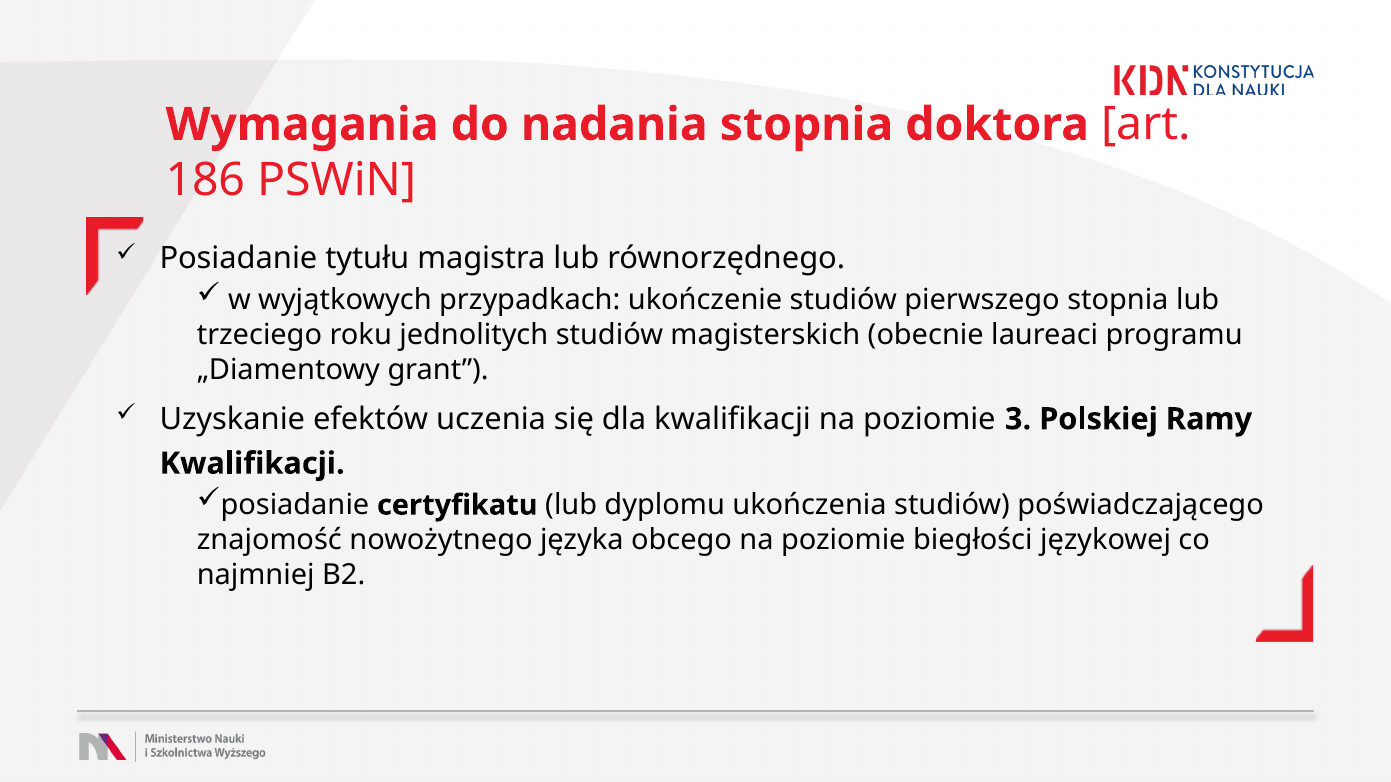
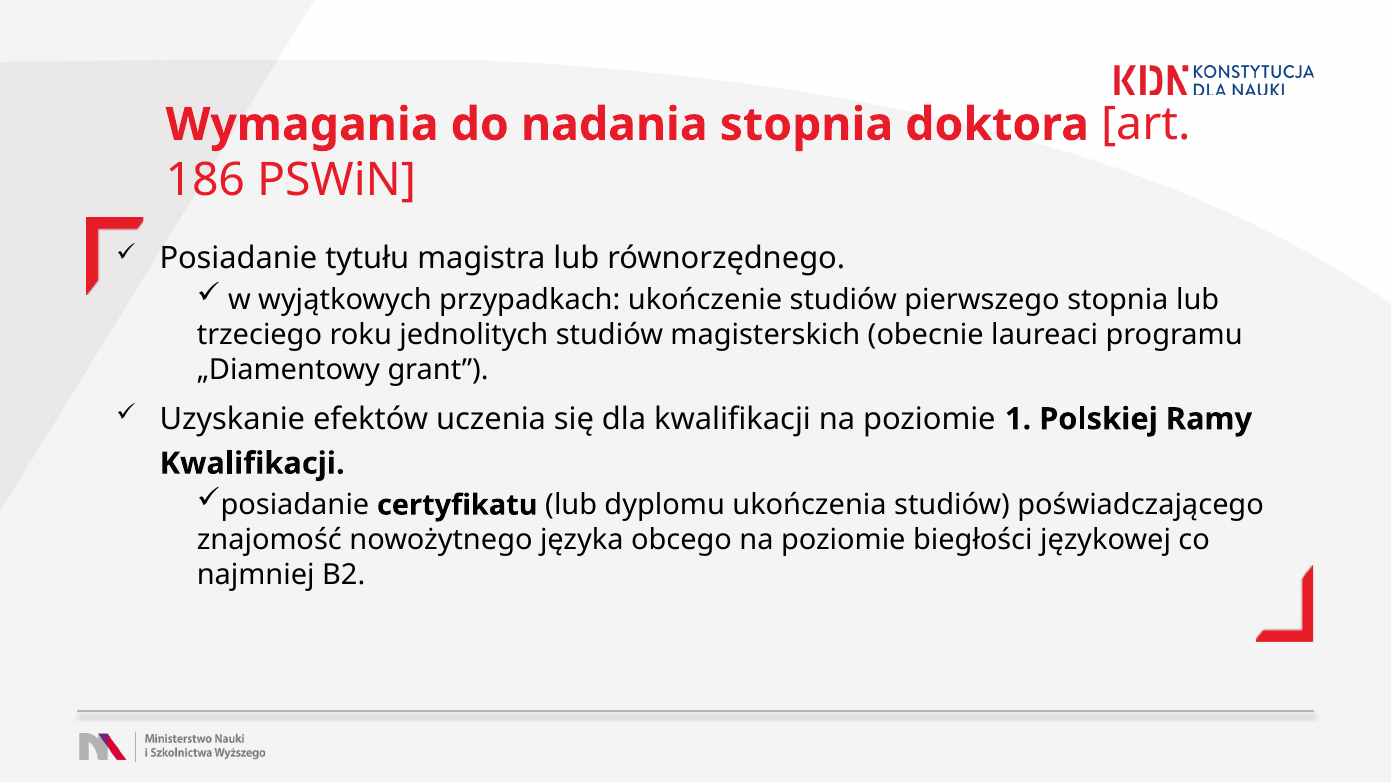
3: 3 -> 1
